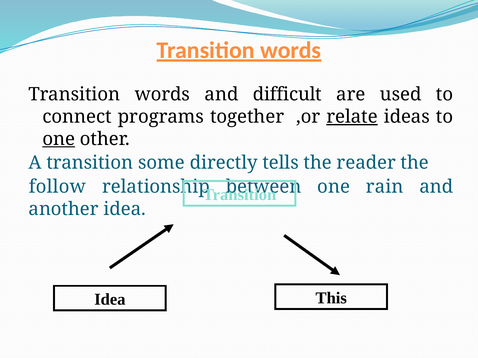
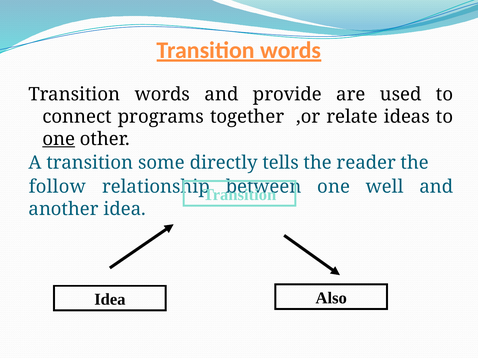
difficult: difficult -> provide
relate underline: present -> none
rain: rain -> well
This: This -> Also
